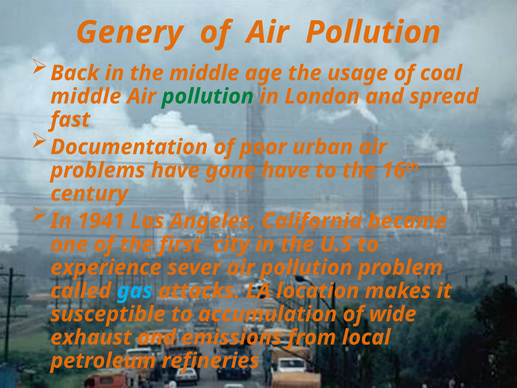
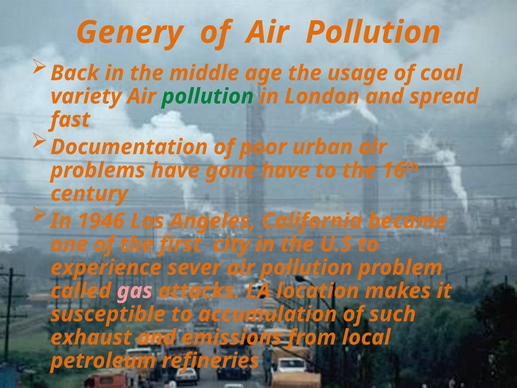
middle at (86, 96): middle -> variety
1941: 1941 -> 1946
gas colour: light blue -> pink
wide: wide -> such
